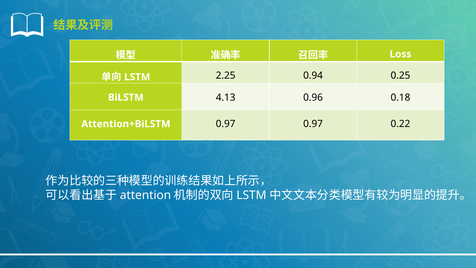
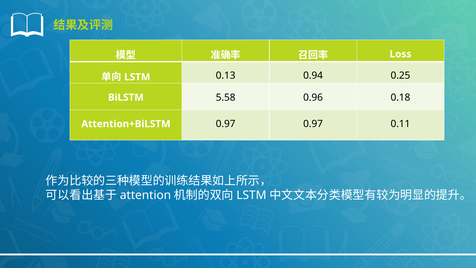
2.25: 2.25 -> 0.13
4.13: 4.13 -> 5.58
0.22: 0.22 -> 0.11
